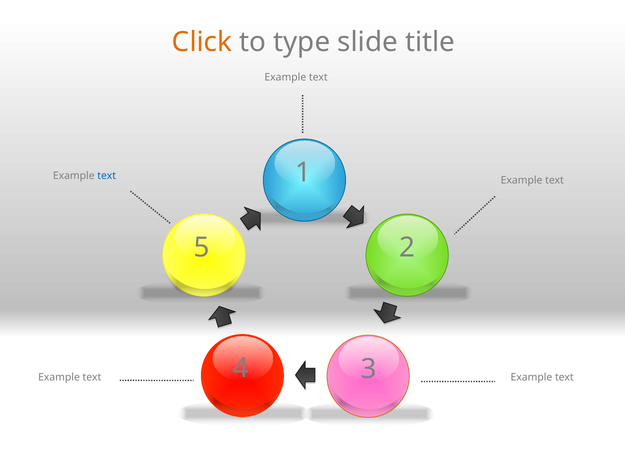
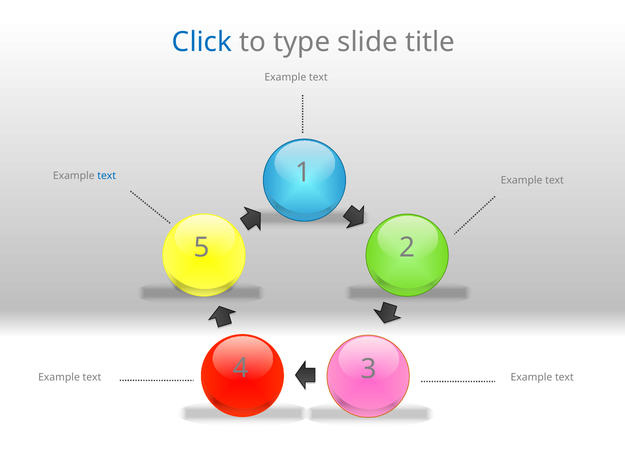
Click colour: orange -> blue
